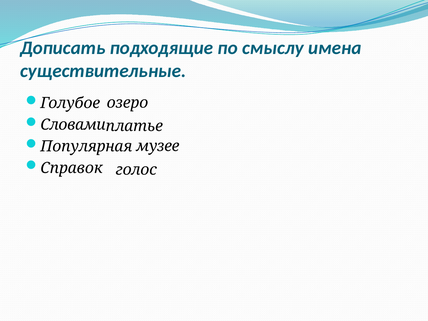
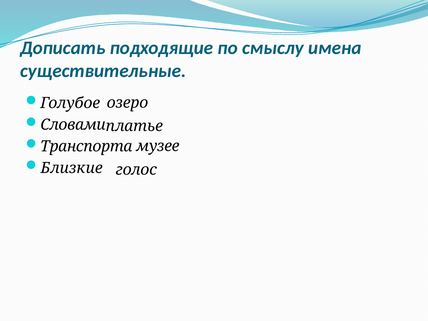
Популярная: Популярная -> Транспорта
Справок: Справок -> Близкие
